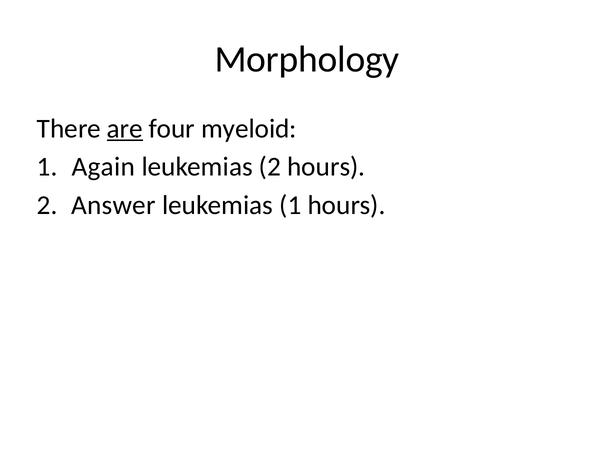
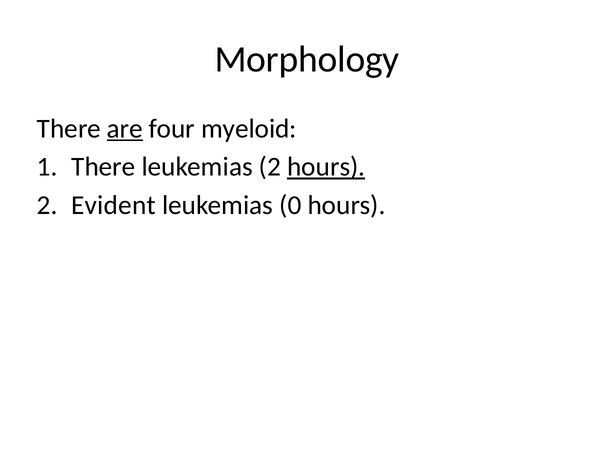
Again at (103, 167): Again -> There
hours at (326, 167) underline: none -> present
Answer: Answer -> Evident
leukemias 1: 1 -> 0
